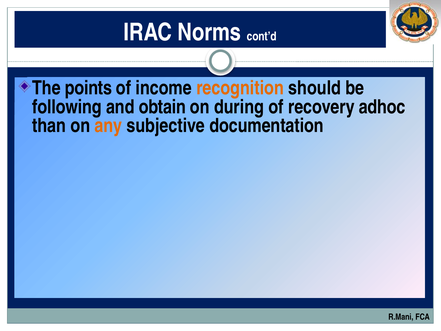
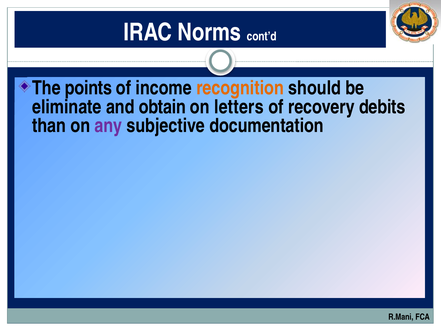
following: following -> eliminate
during: during -> letters
adhoc: adhoc -> debits
any colour: orange -> purple
